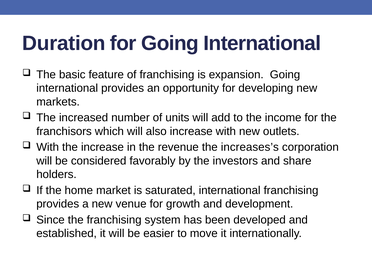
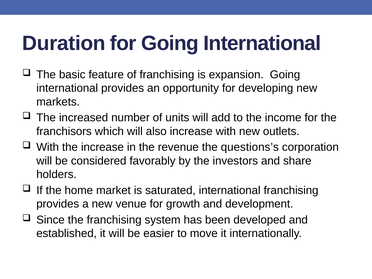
increases’s: increases’s -> questions’s
